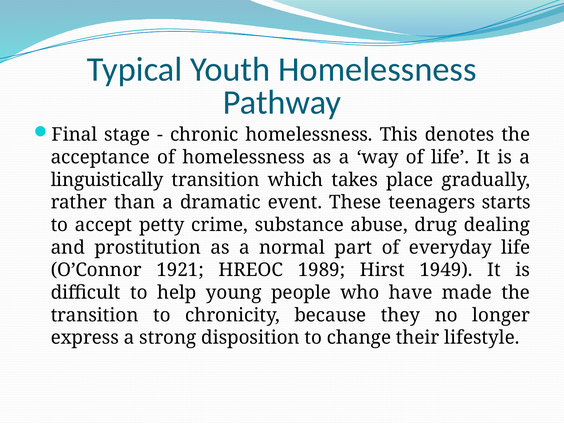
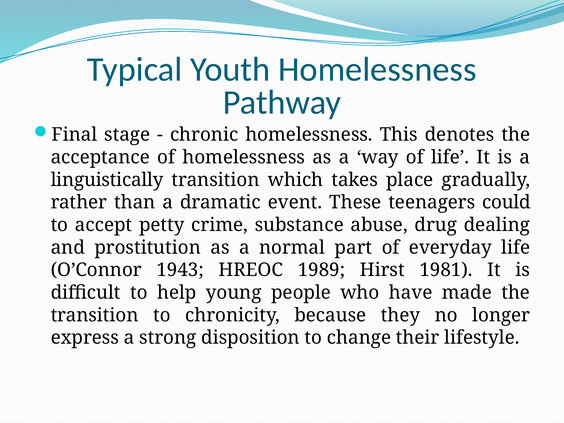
starts: starts -> could
1921: 1921 -> 1943
1949: 1949 -> 1981
